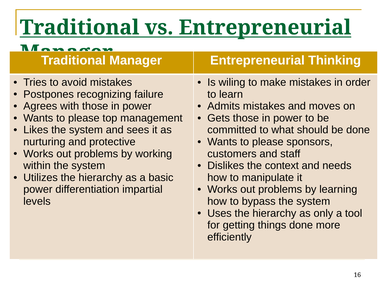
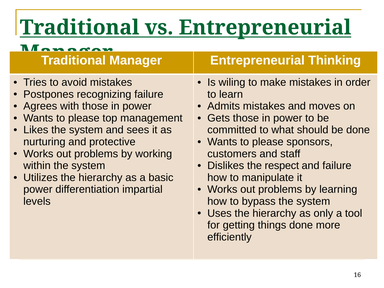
context: context -> respect
and needs: needs -> failure
